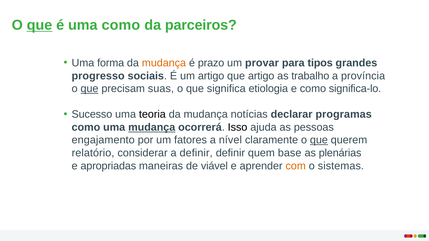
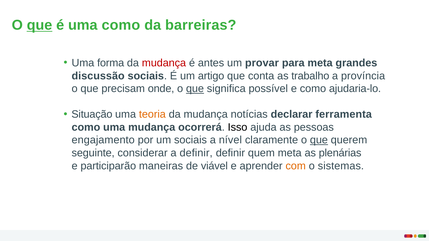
parceiros: parceiros -> barreiras
mudança at (164, 63) colour: orange -> red
prazo: prazo -> antes
para tipos: tipos -> meta
progresso: progresso -> discussão
que artigo: artigo -> conta
que at (89, 89) underline: present -> none
suas: suas -> onde
que at (195, 89) underline: none -> present
etiologia: etiologia -> possível
significa-lo: significa-lo -> ajudaria-lo
Sucesso: Sucesso -> Situação
teoria colour: black -> orange
programas: programas -> ferramenta
mudança at (152, 127) underline: present -> none
um fatores: fatores -> sociais
relatório: relatório -> seguinte
quem base: base -> meta
apropriadas: apropriadas -> participarão
